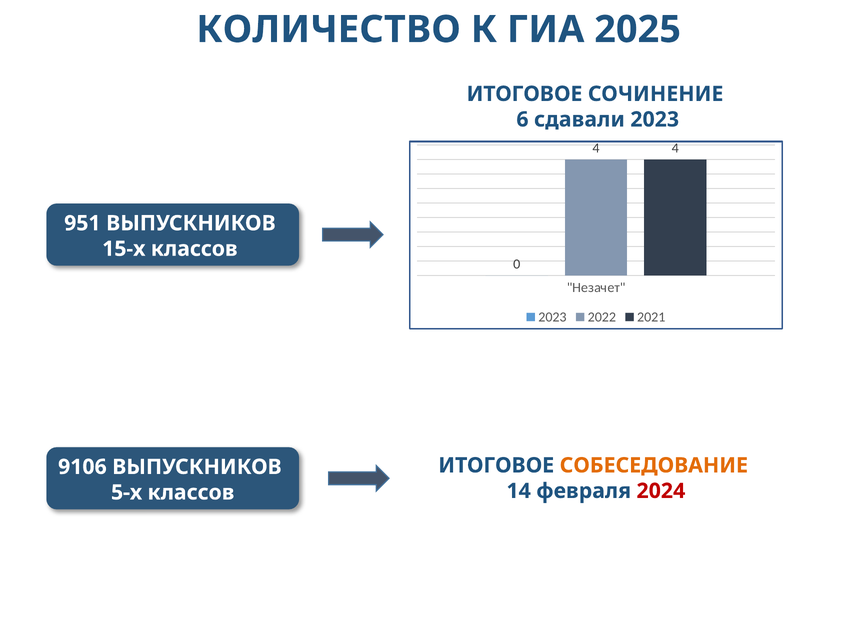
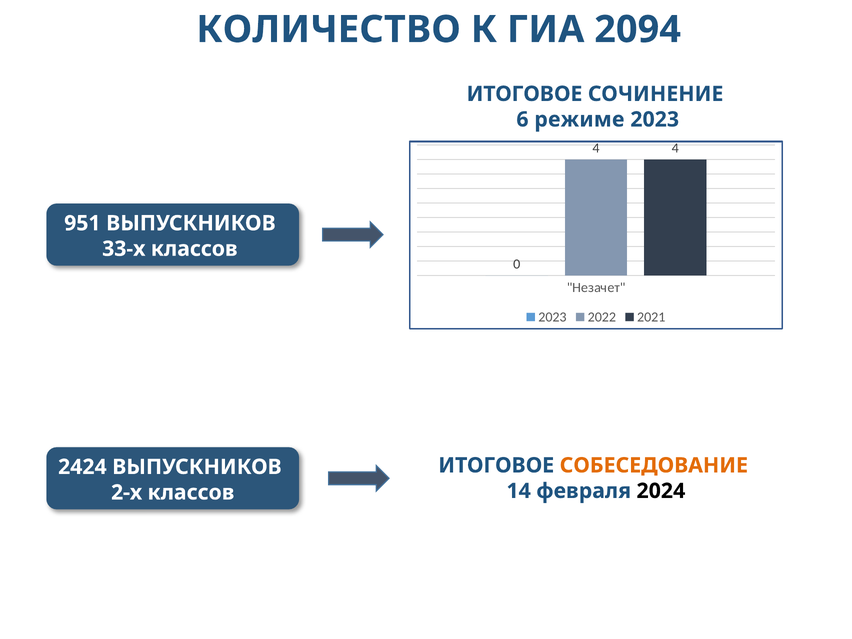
2025: 2025 -> 2094
сдавали: сдавали -> режиме
15-х: 15-х -> 33-х
9106: 9106 -> 2424
2024 colour: red -> black
5-х: 5-х -> 2-х
